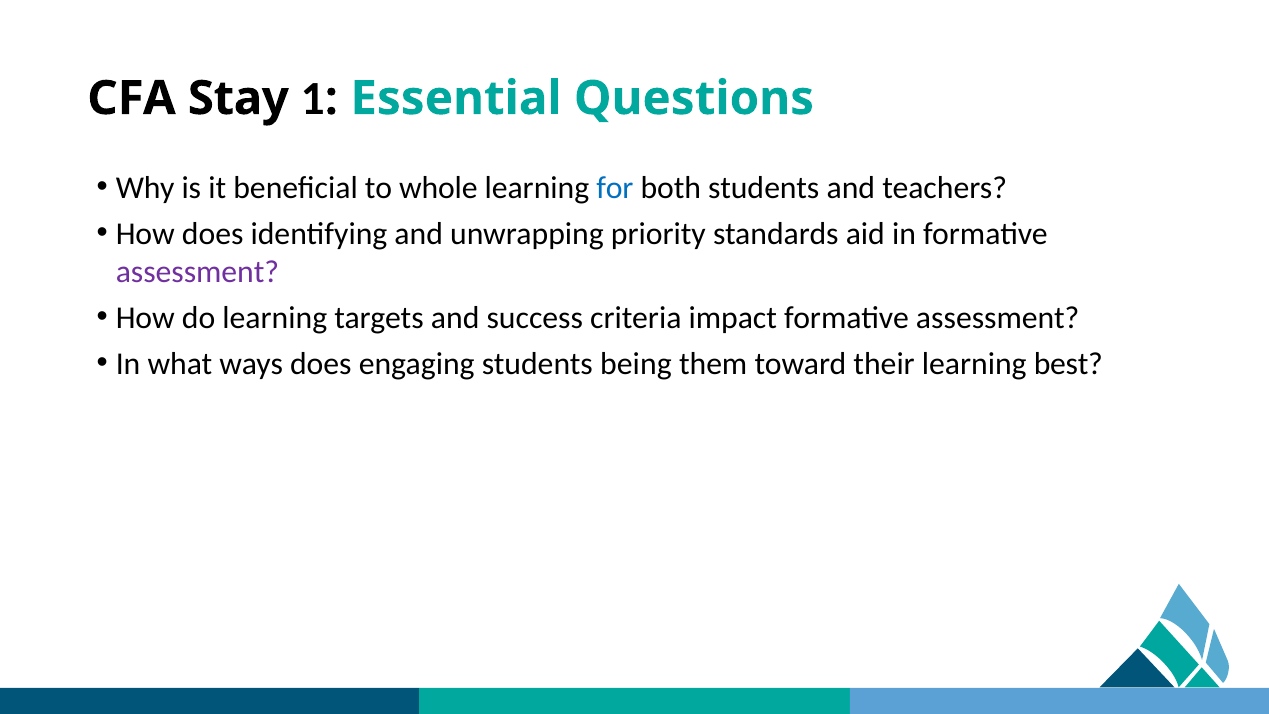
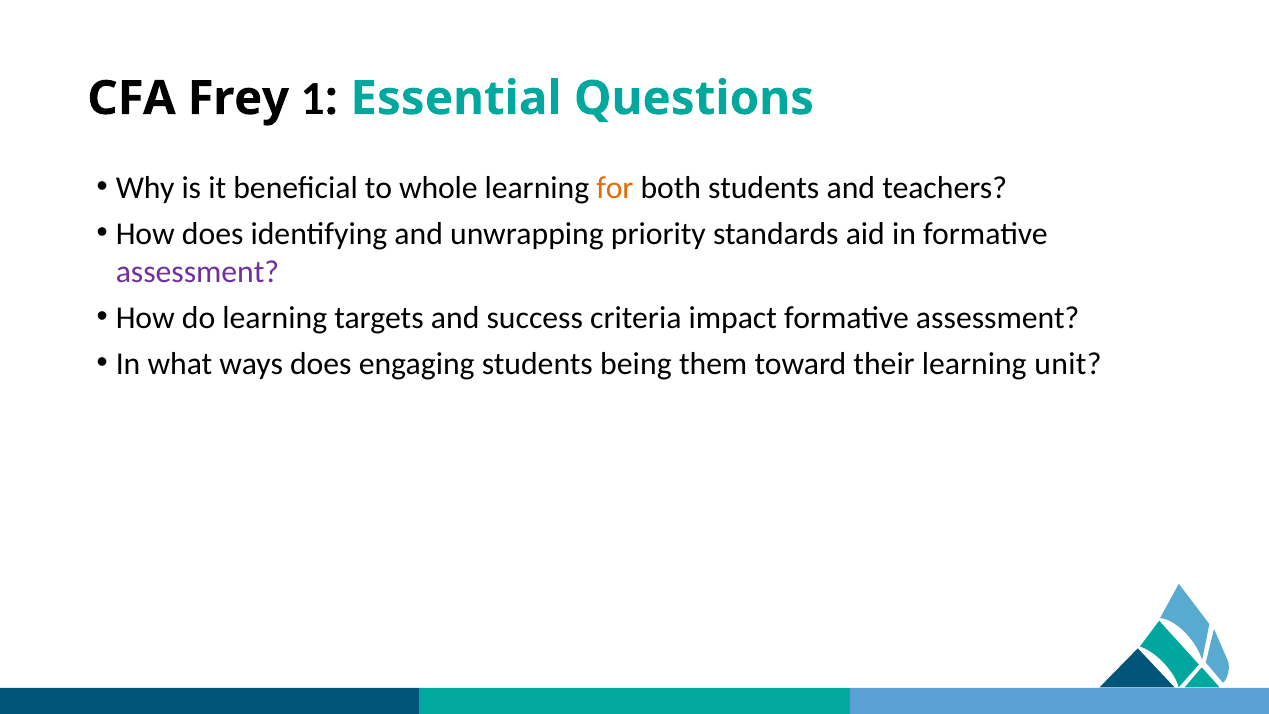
Stay: Stay -> Frey
for colour: blue -> orange
best: best -> unit
